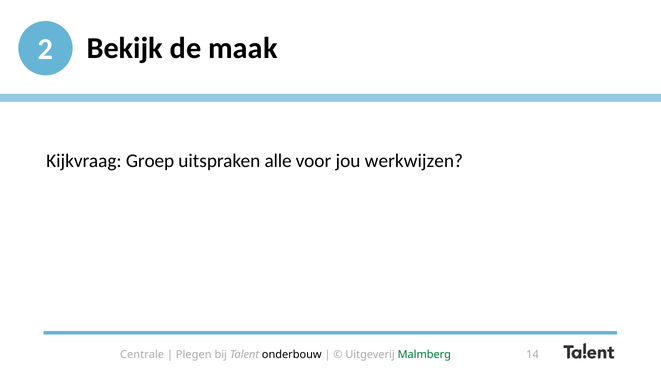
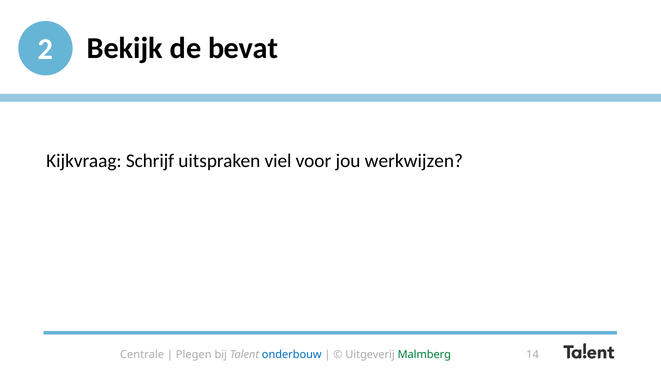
maak: maak -> bevat
Groep: Groep -> Schrijf
alle: alle -> viel
onderbouw colour: black -> blue
